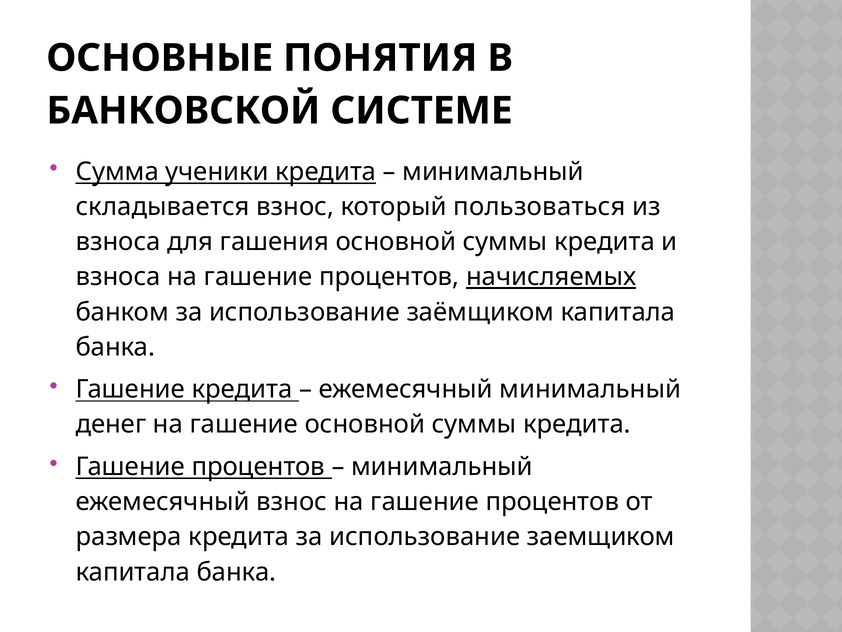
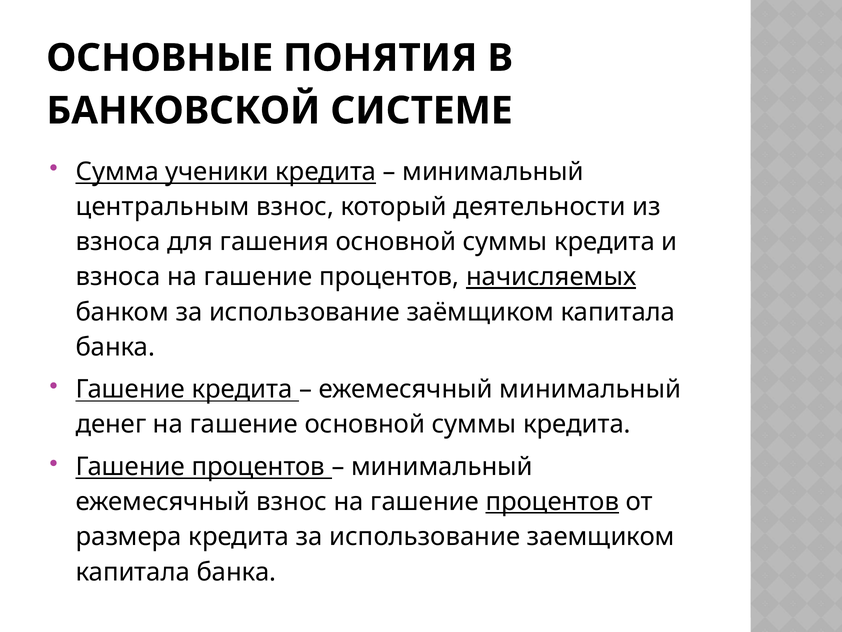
складывается: складывается -> центральным
пользоваться: пользоваться -> деятельности
процентов at (552, 501) underline: none -> present
